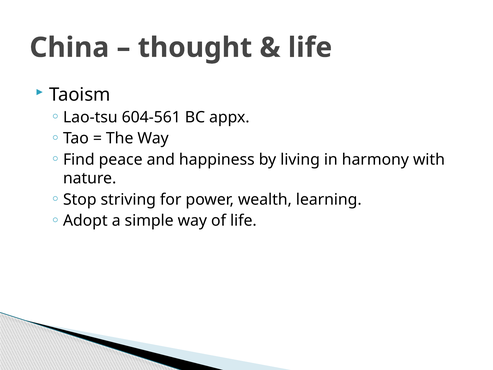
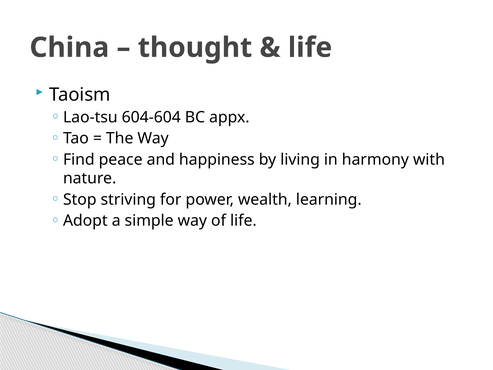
604-561: 604-561 -> 604-604
